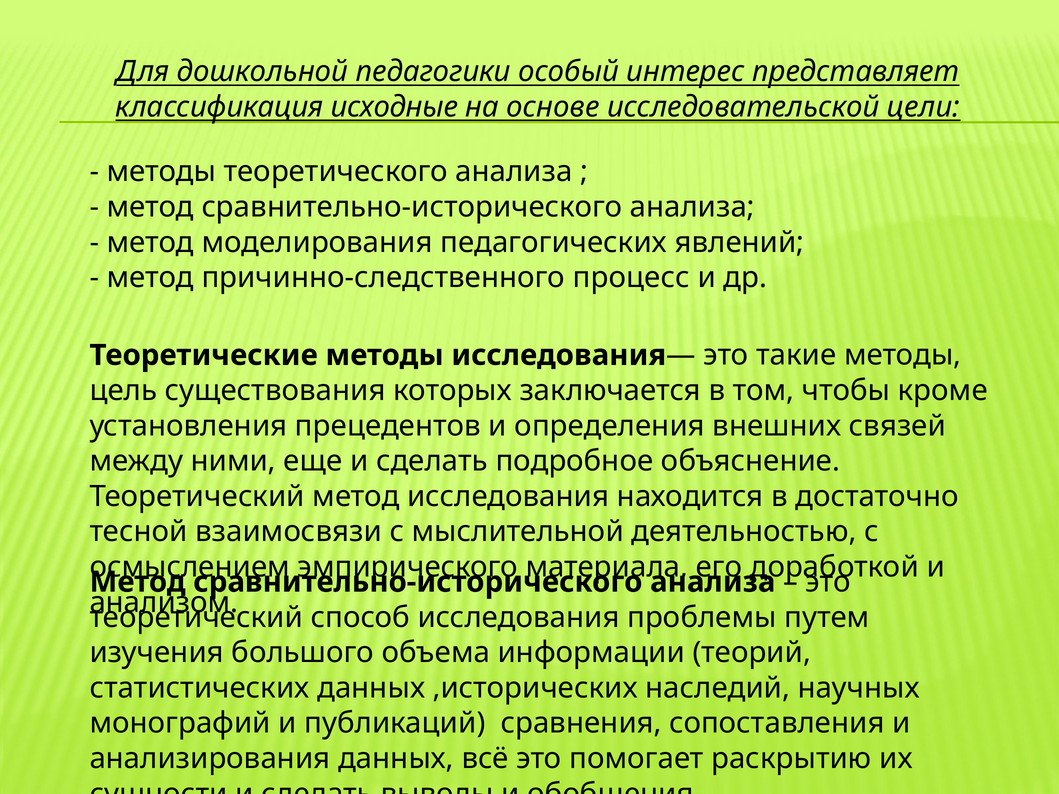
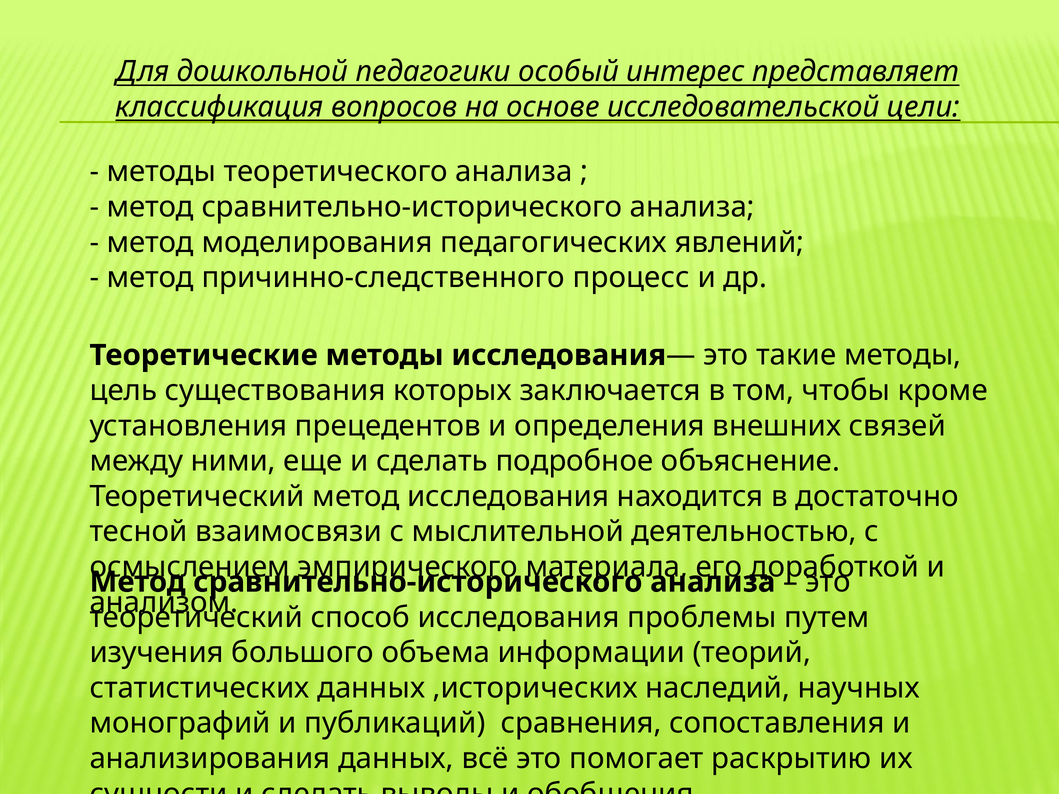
исходные: исходные -> вопросов
